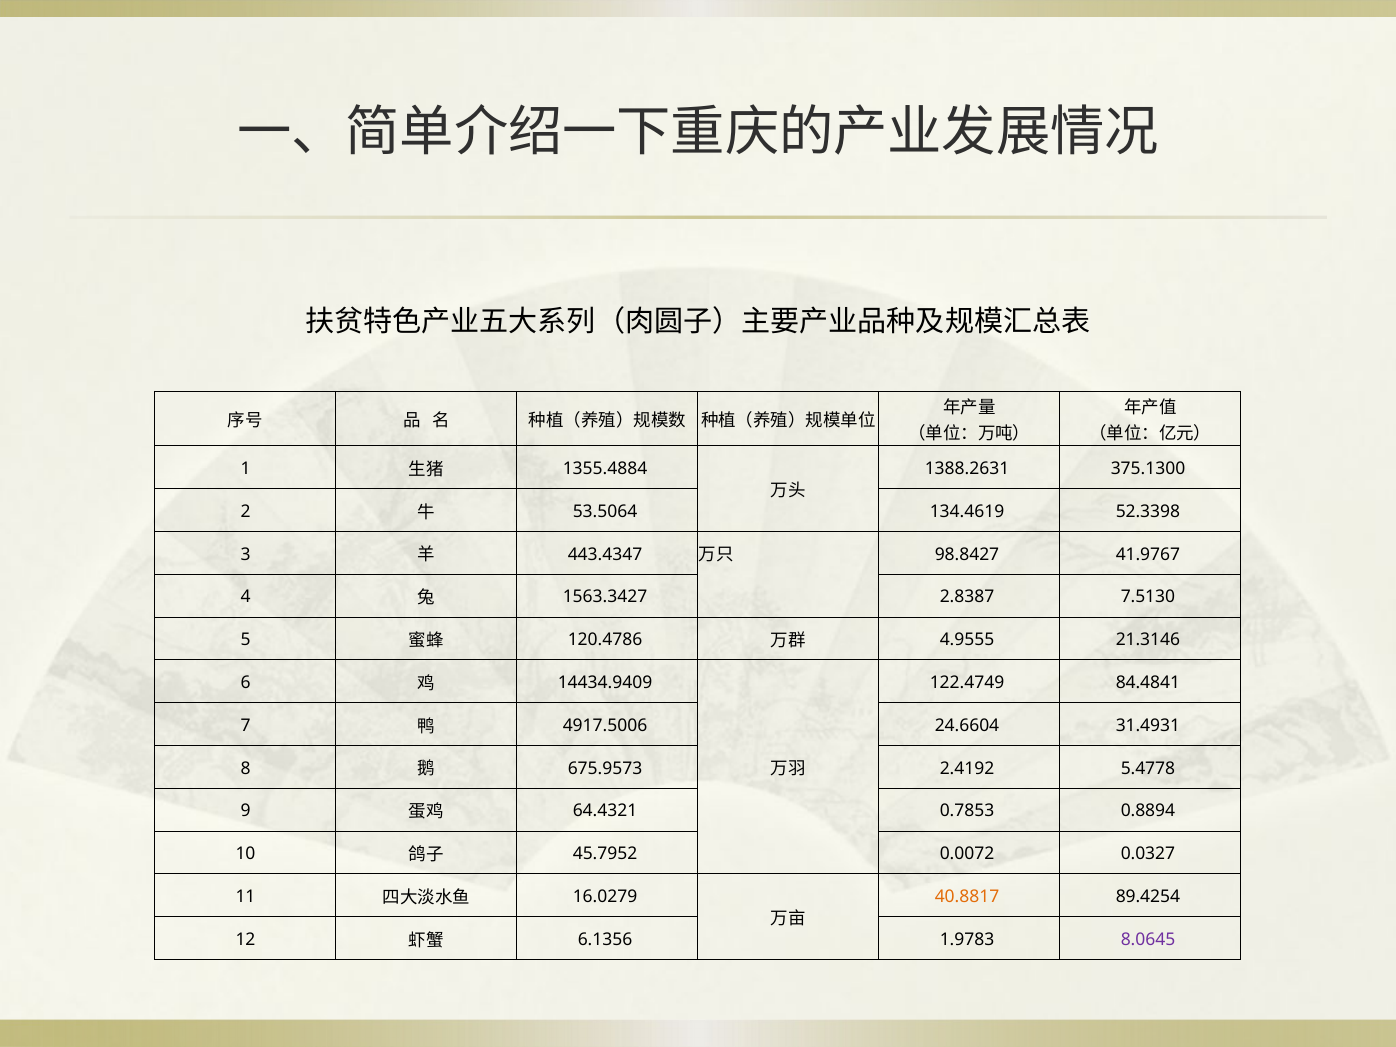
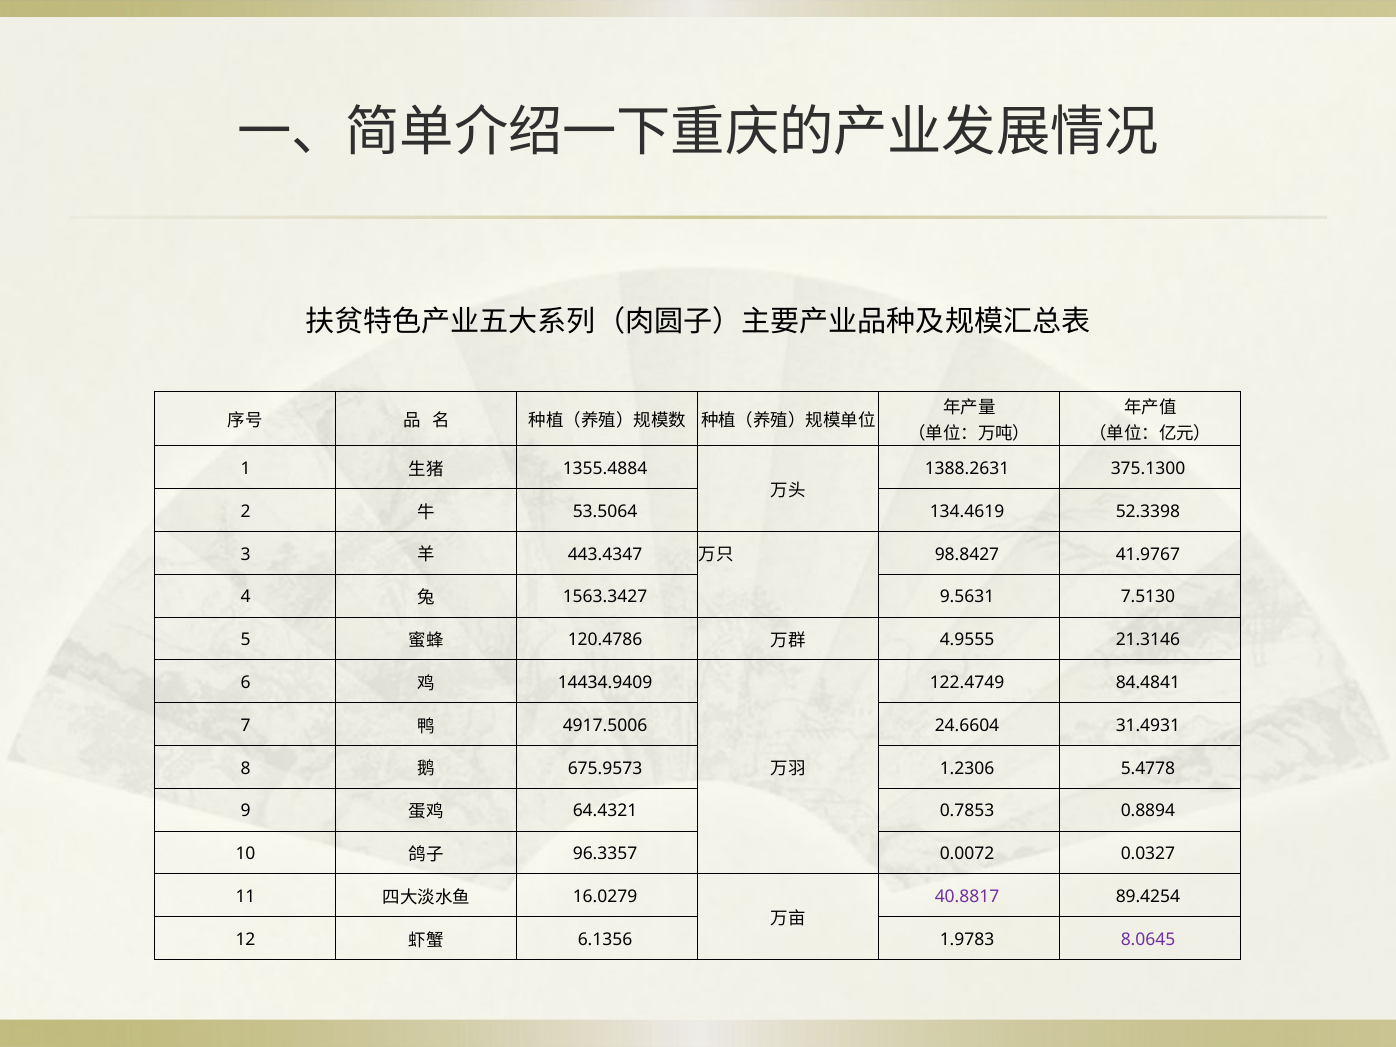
2.8387: 2.8387 -> 9.5631
2.4192: 2.4192 -> 1.2306
45.7952: 45.7952 -> 96.3357
40.8817 colour: orange -> purple
